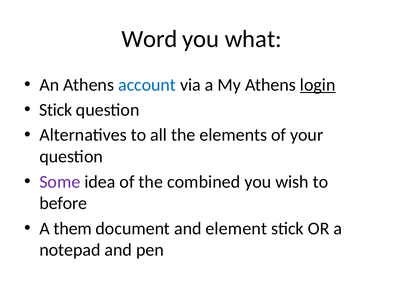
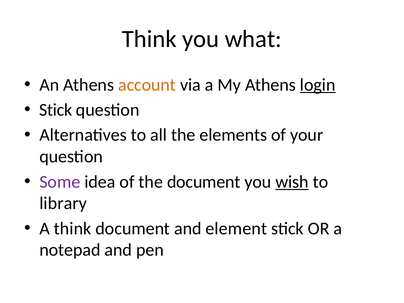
Word at (149, 39): Word -> Think
account colour: blue -> orange
the combined: combined -> document
wish underline: none -> present
before: before -> library
A them: them -> think
